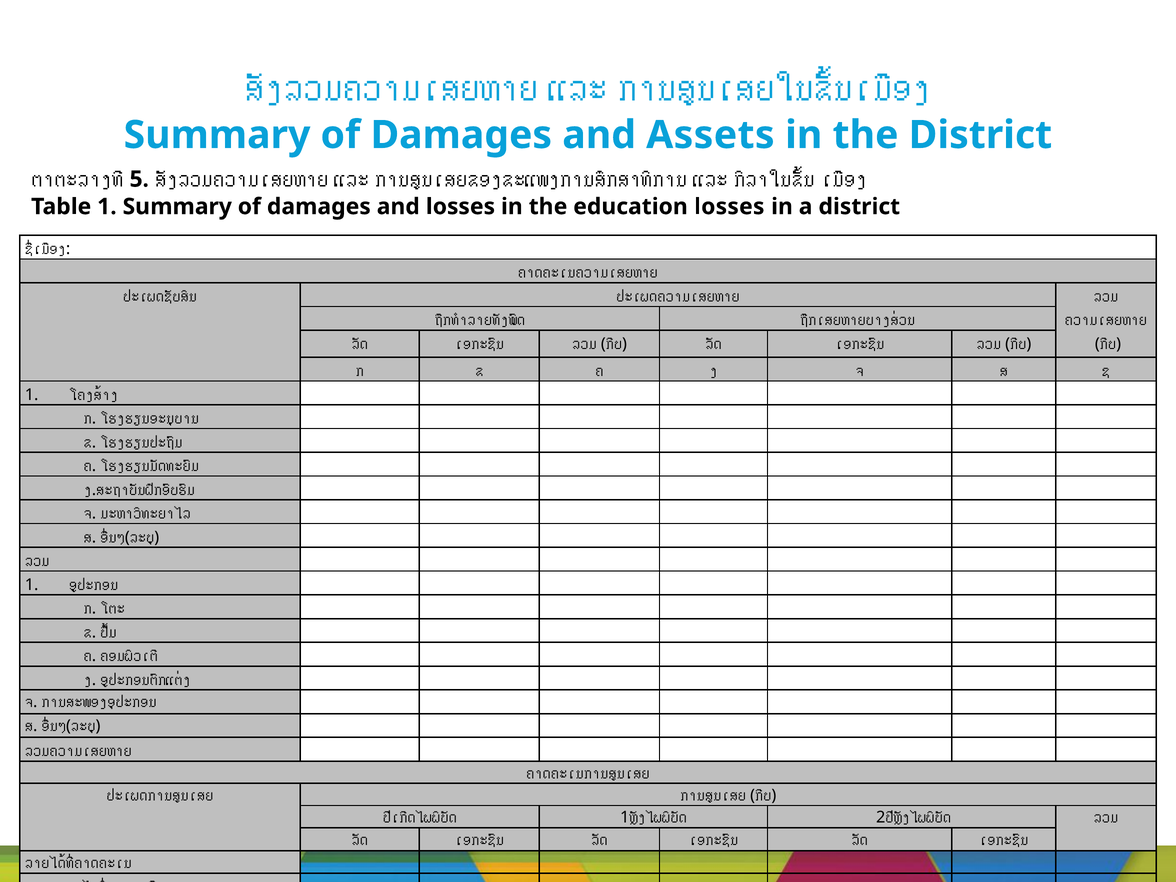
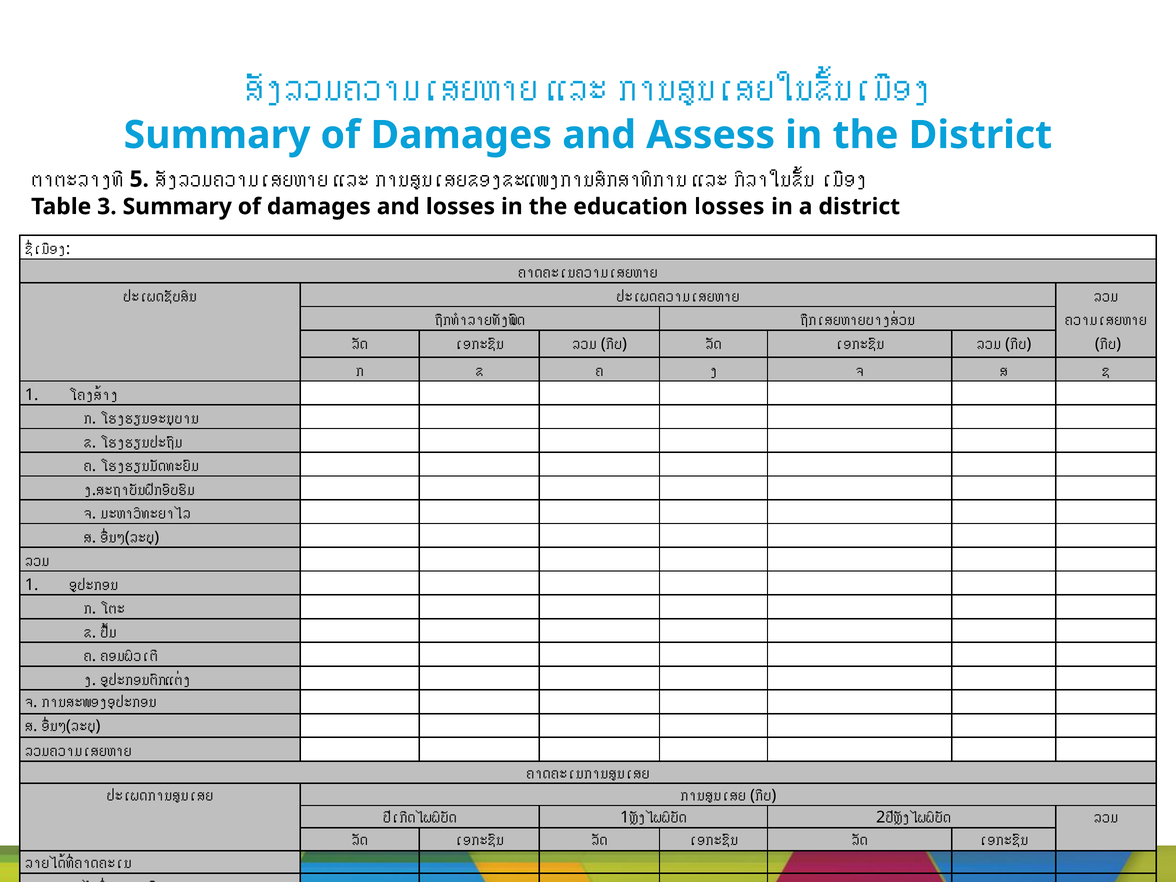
Assets: Assets -> Assess
Table 1: 1 -> 3
